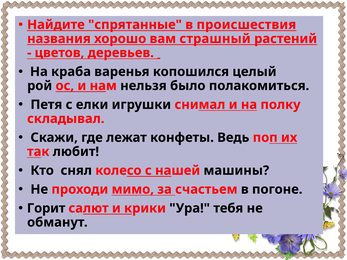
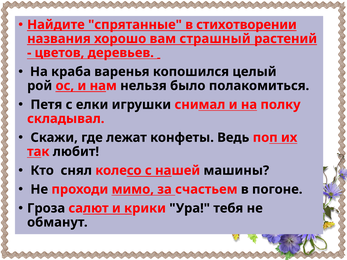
происшествия: происшествия -> стихотворении
Горит: Горит -> Гроза
